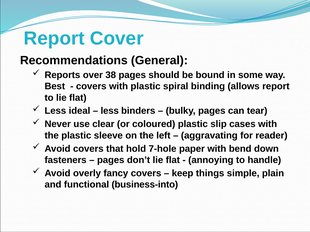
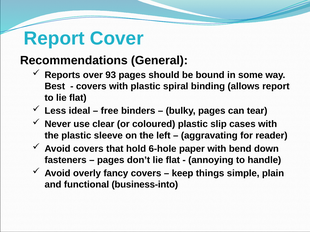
38: 38 -> 93
less at (110, 111): less -> free
7-hole: 7-hole -> 6-hole
